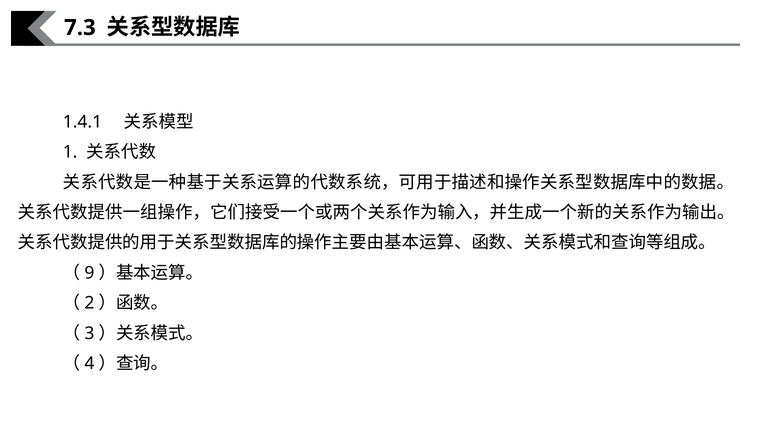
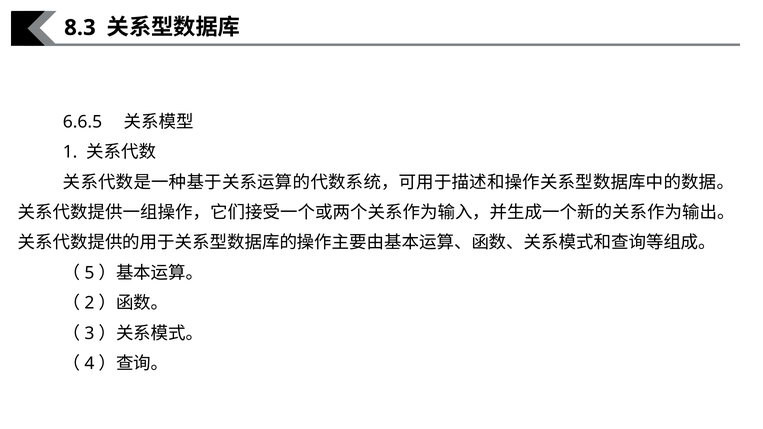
7.3: 7.3 -> 8.3
1.4.1: 1.4.1 -> 6.6.5
9: 9 -> 5
